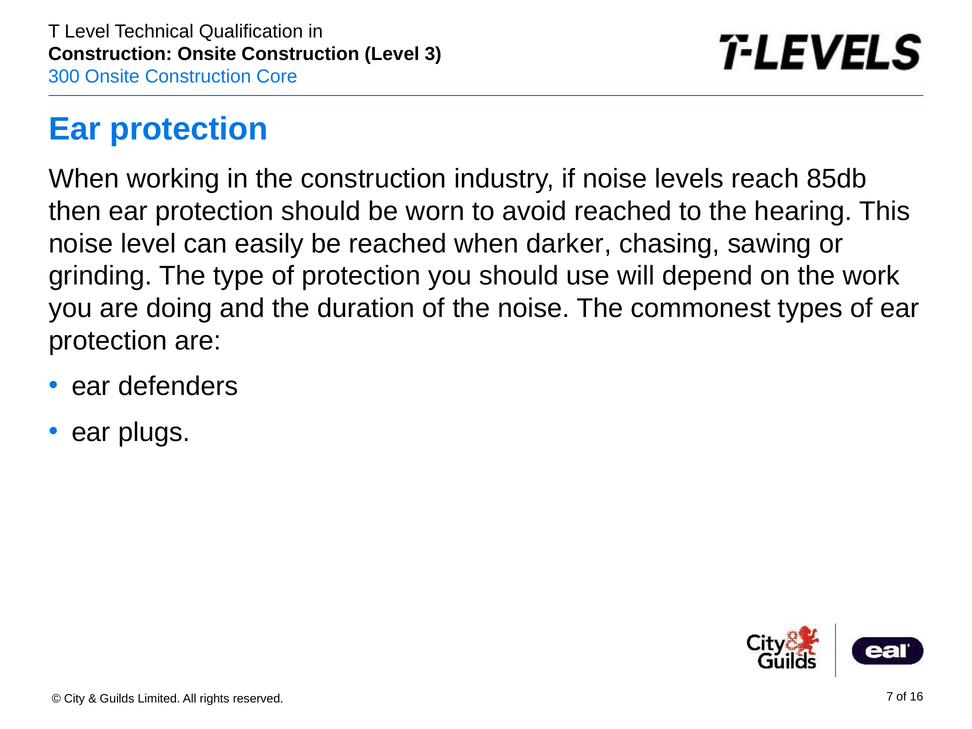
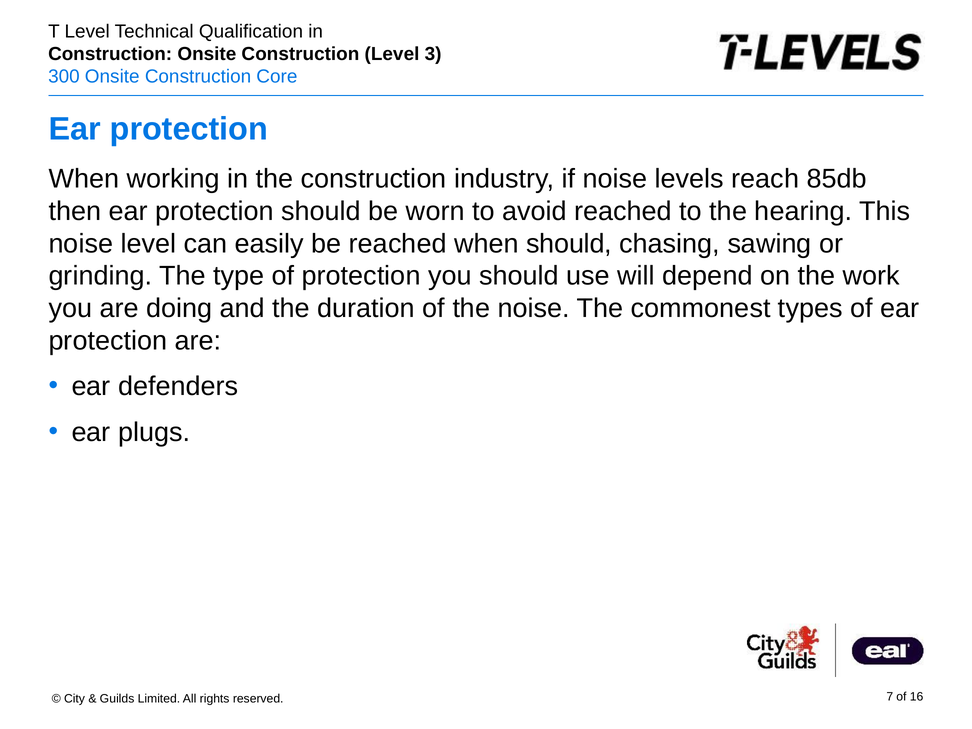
when darker: darker -> should
